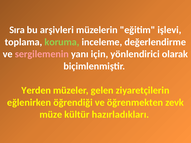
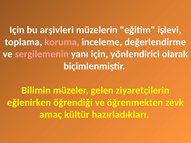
Sıra at (17, 30): Sıra -> Için
koruma colour: light green -> pink
Yerden: Yerden -> Bilimin
müze: müze -> amaç
